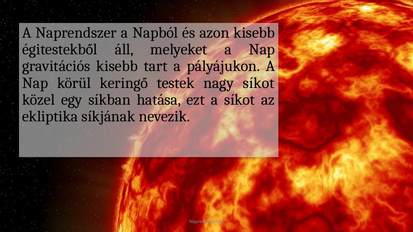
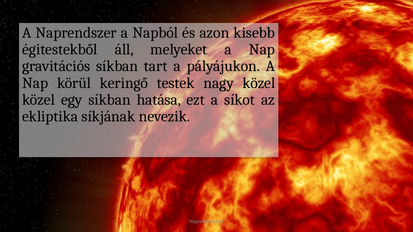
gravitációs kisebb: kisebb -> síkban
nagy síkot: síkot -> közel
